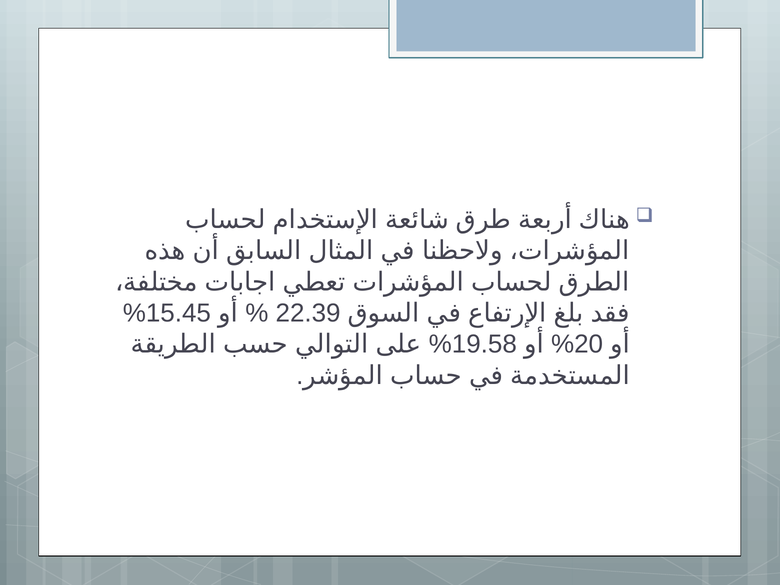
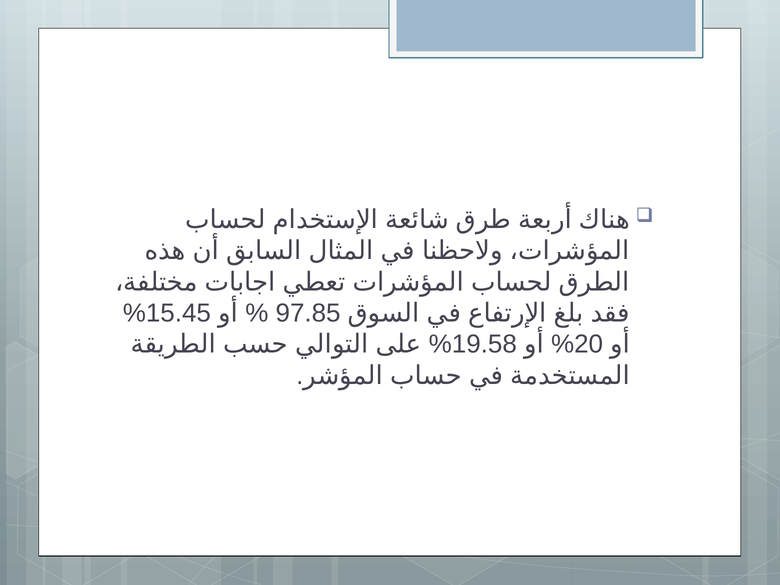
22.39: 22.39 -> 97.85
